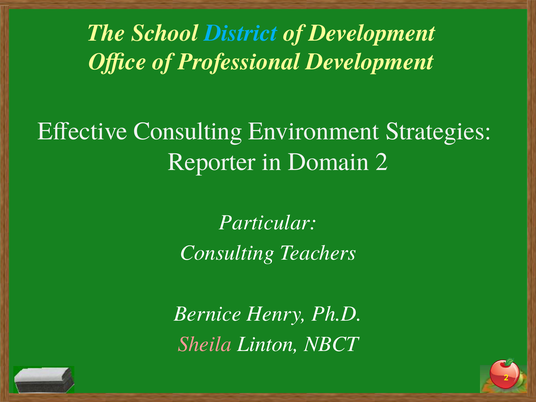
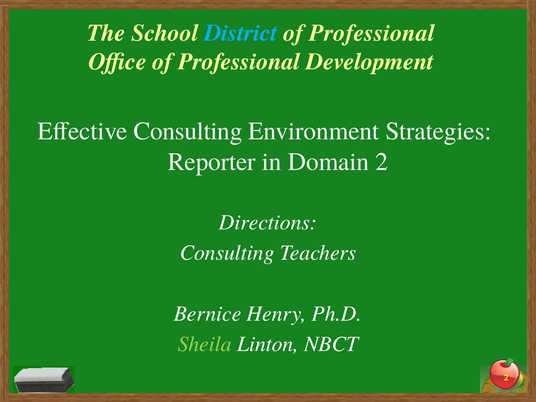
Development at (372, 33): Development -> Professional
Particular: Particular -> Directions
Sheila colour: pink -> light green
